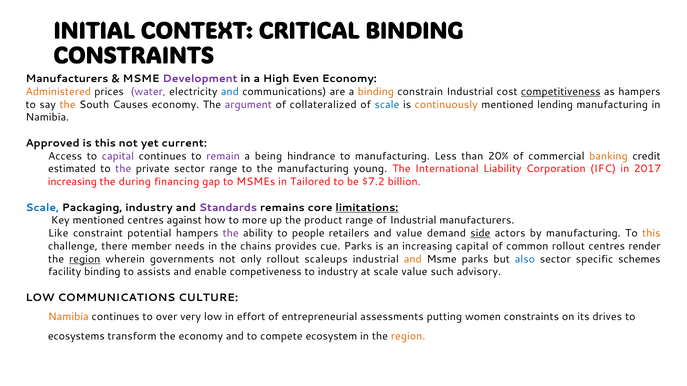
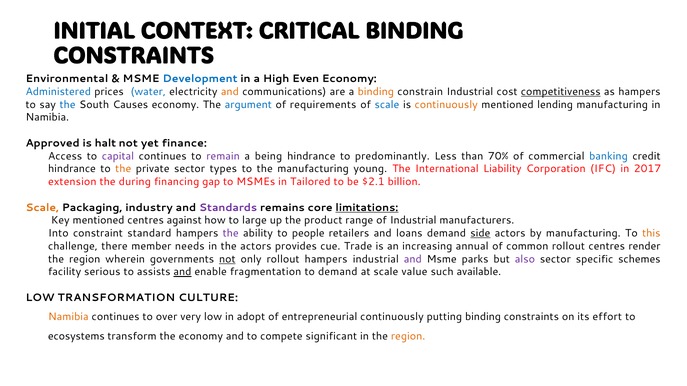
Manufacturers at (67, 79): Manufacturers -> Environmental
Development colour: purple -> blue
Administered colour: orange -> blue
water colour: purple -> blue
and at (230, 92) colour: blue -> orange
the at (68, 105) colour: orange -> blue
argument colour: purple -> blue
collateralized: collateralized -> requirements
is this: this -> halt
current: current -> finance
to manufacturing: manufacturing -> predominantly
20%: 20% -> 70%
banking colour: orange -> blue
estimated at (72, 169): estimated -> hindrance
the at (123, 169) colour: purple -> orange
sector range: range -> types
increasing at (72, 182): increasing -> extension
$7.2: $7.2 -> $2.1
Scale at (42, 208) colour: blue -> orange
more: more -> large
Like: Like -> Into
potential: potential -> standard
and value: value -> loans
the chains: chains -> actors
cue Parks: Parks -> Trade
increasing capital: capital -> annual
region at (85, 259) underline: present -> none
not at (227, 259) underline: none -> present
rollout scaleups: scaleups -> hampers
and at (413, 259) colour: orange -> purple
also colour: blue -> purple
facility binding: binding -> serious
and at (182, 272) underline: none -> present
competiveness: competiveness -> fragmentation
to industry: industry -> demand
advisory: advisory -> available
LOW COMMUNICATIONS: COMMUNICATIONS -> TRANSFORMATION
effort: effort -> adopt
entrepreneurial assessments: assessments -> continuously
putting women: women -> binding
drives: drives -> effort
ecosystem: ecosystem -> significant
